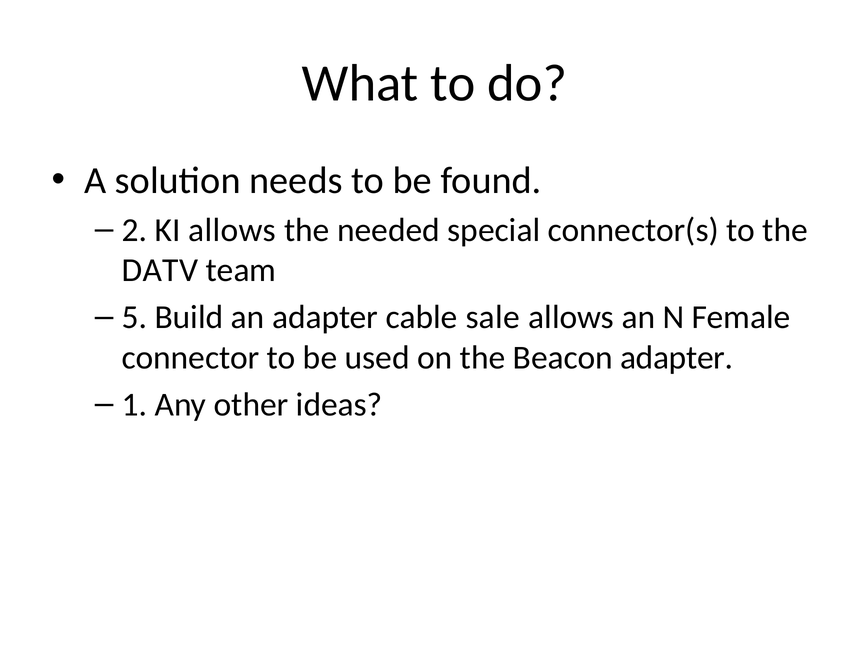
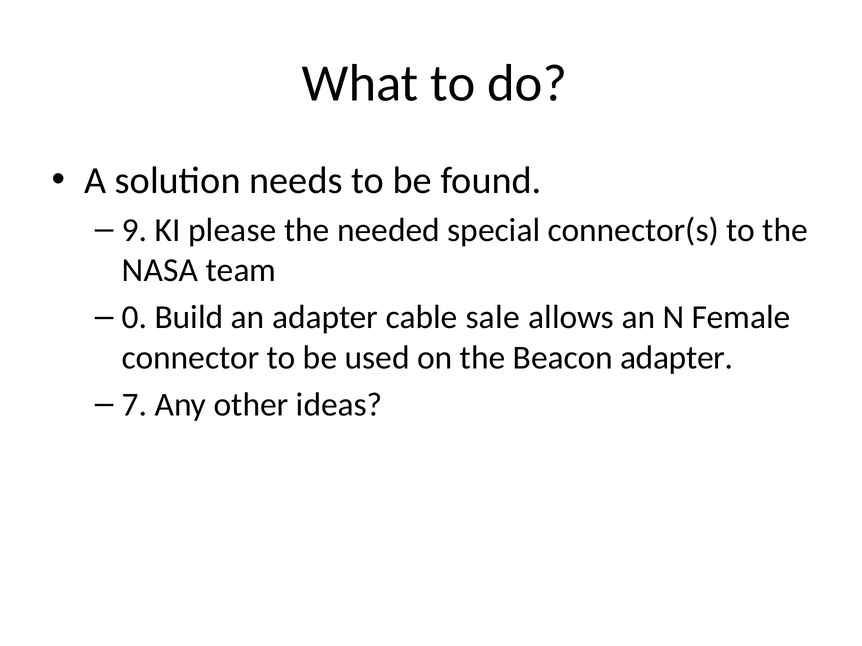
2: 2 -> 9
KI allows: allows -> please
DATV: DATV -> NASA
5: 5 -> 0
1: 1 -> 7
